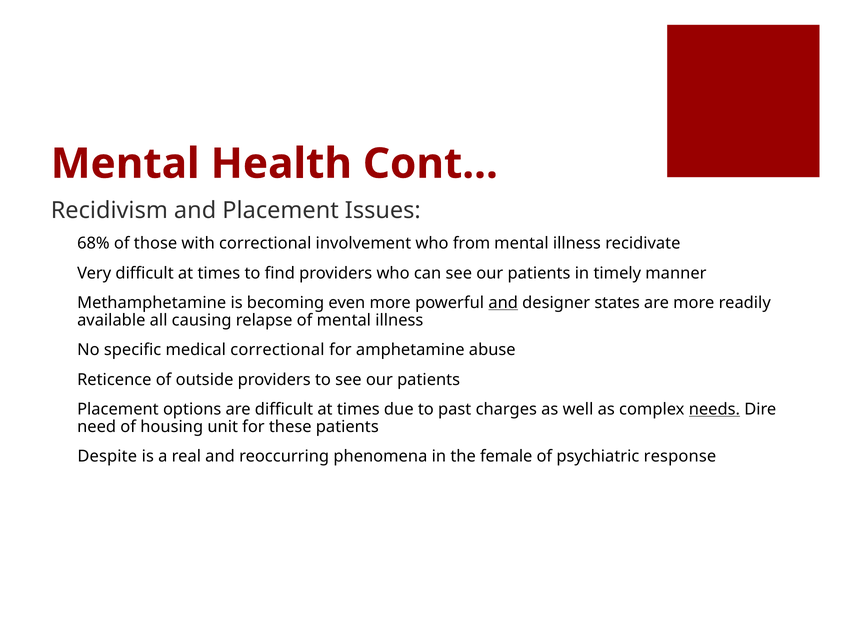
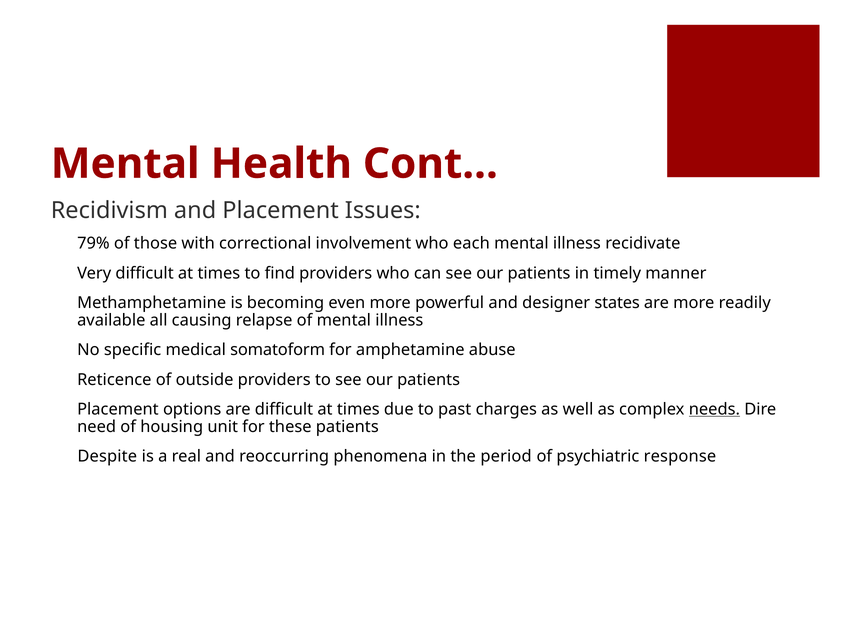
68%: 68% -> 79%
from: from -> each
and at (503, 302) underline: present -> none
medical correctional: correctional -> somatoform
female: female -> period
